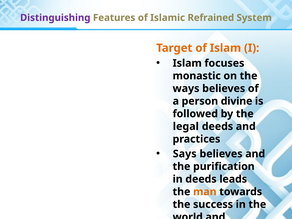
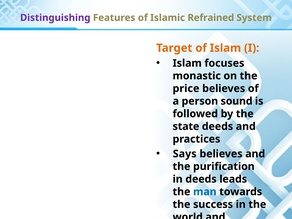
ways: ways -> price
divine: divine -> sound
legal: legal -> state
man colour: orange -> blue
